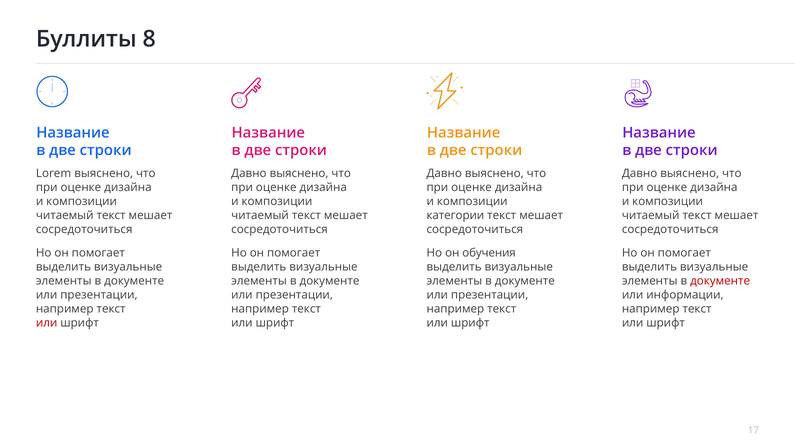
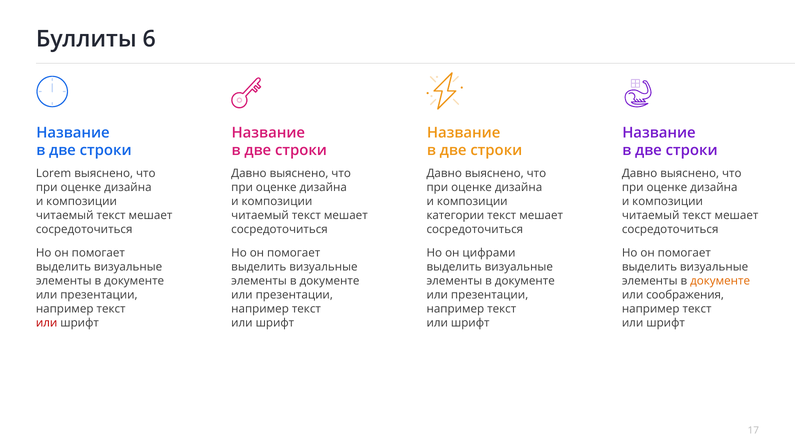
8: 8 -> 6
обучения: обучения -> цифрами
документе at (720, 281) colour: red -> orange
информации: информации -> соображения
